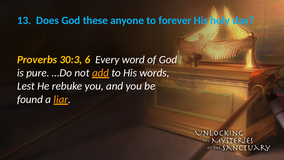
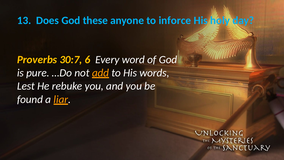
forever: forever -> inforce
30:3: 30:3 -> 30:7
